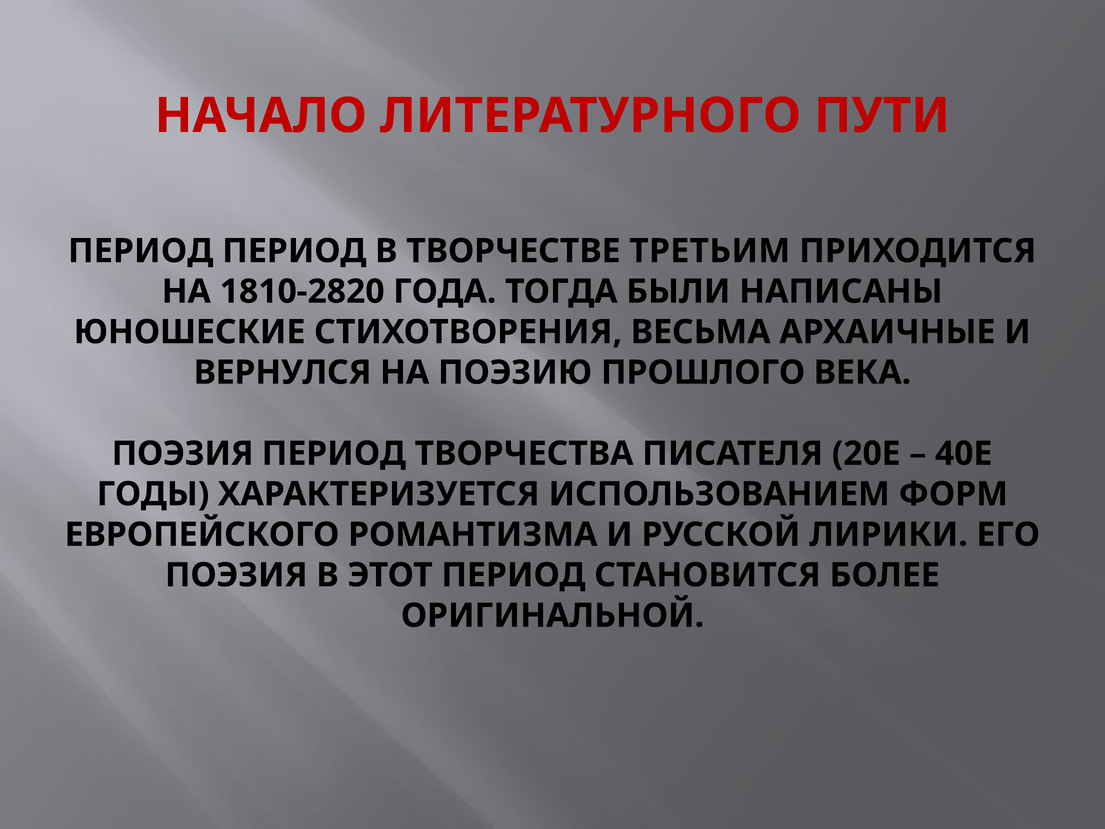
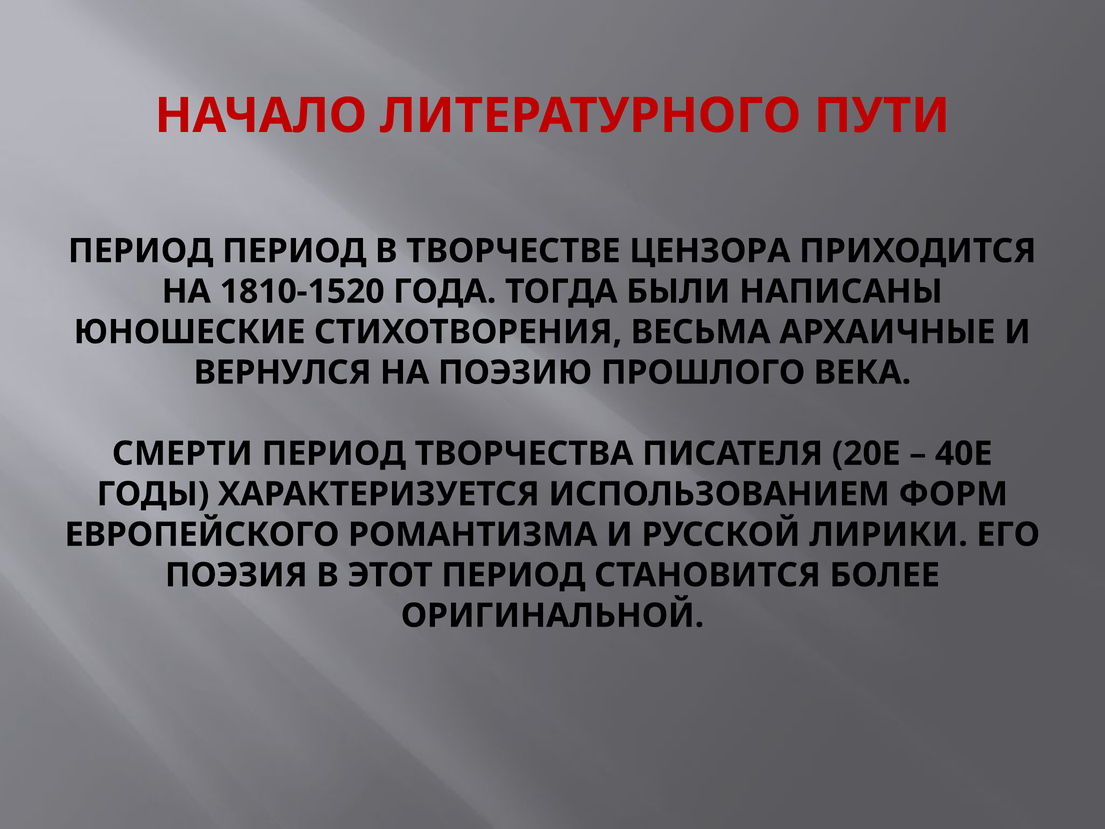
ТРЕТЬИМ: ТРЕТЬИМ -> ЦЕНЗОРА
1810-2820: 1810-2820 -> 1810-1520
ПОЭЗИЯ at (183, 453): ПОЭЗИЯ -> СМЕРТИ
